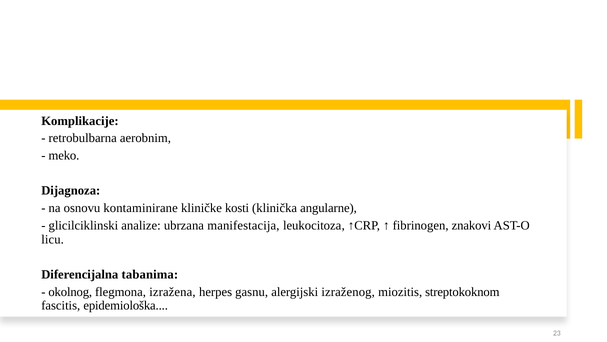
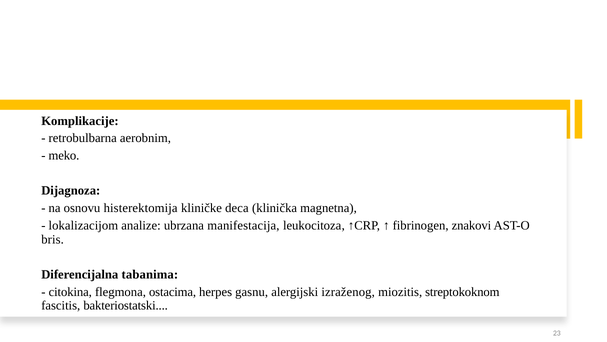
kontaminirane: kontaminirane -> histerektomija
kosti: kosti -> deca
angularne: angularne -> magnetna
glicilciklinski: glicilciklinski -> lokalizacijom
licu: licu -> bris
okolnog: okolnog -> citokina
izražena: izražena -> ostacima
epidemiološka: epidemiološka -> bakteriostatski
